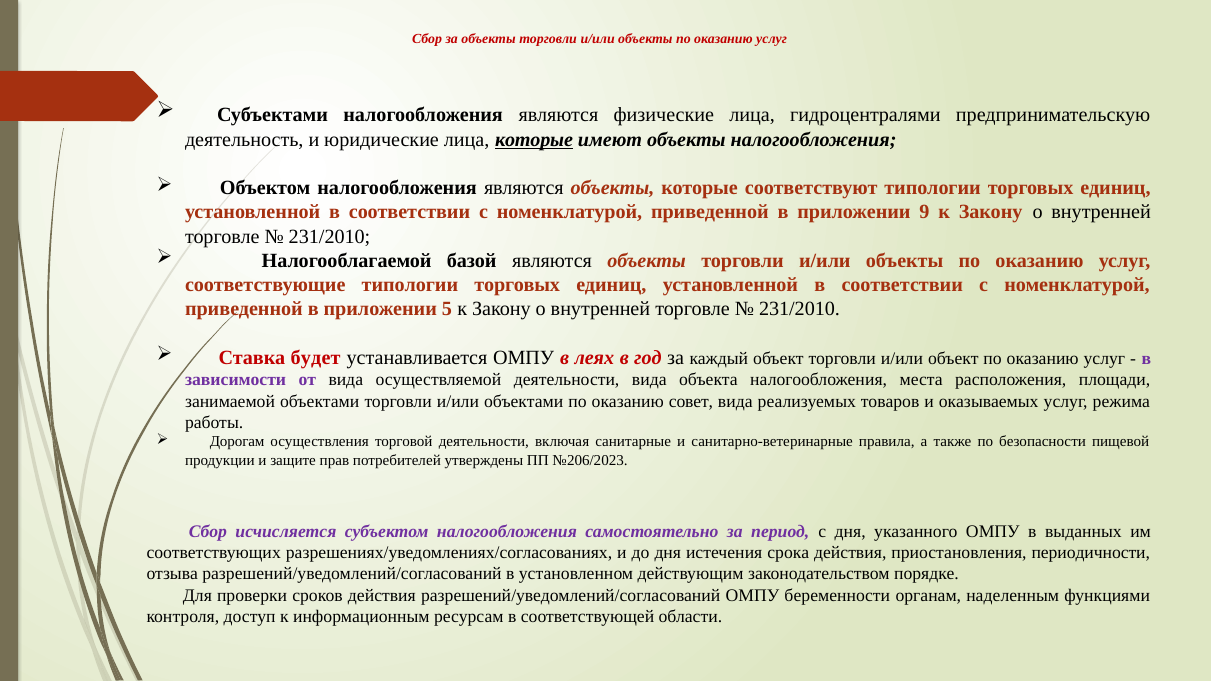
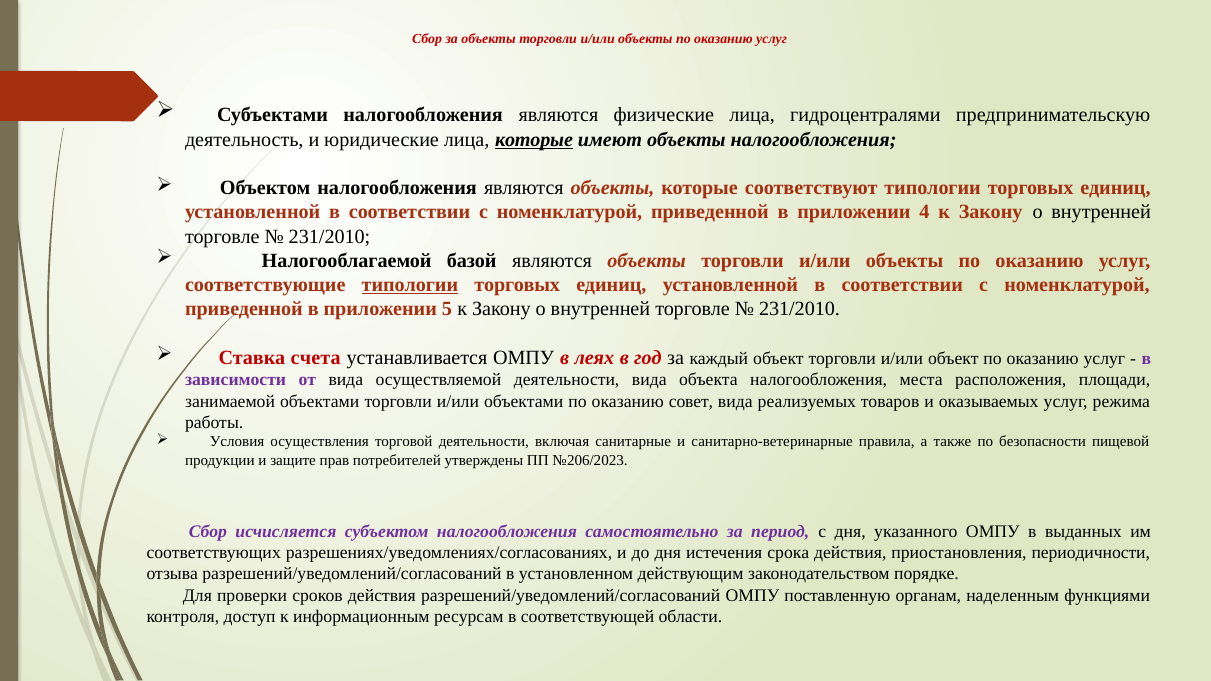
9: 9 -> 4
типологии at (410, 285) underline: none -> present
будет: будет -> счета
Дорогам: Дорогам -> Условия
беременности: беременности -> поставленную
